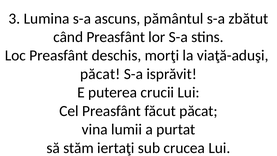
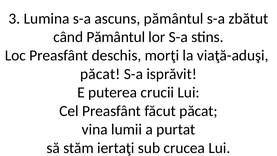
când Preasfânt: Preasfânt -> Pământul
